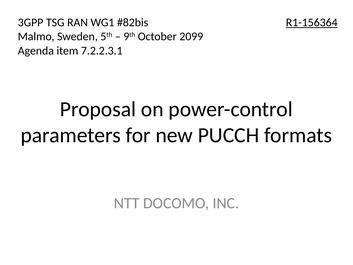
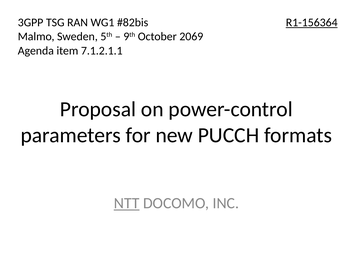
2099: 2099 -> 2069
7.2.2.3.1: 7.2.2.3.1 -> 7.1.2.1.1
NTT underline: none -> present
